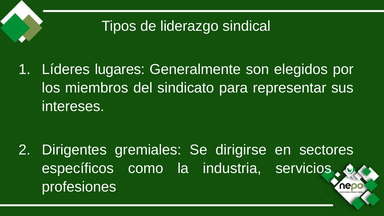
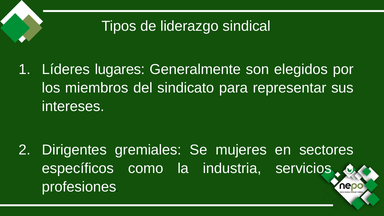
dirigirse: dirigirse -> mujeres
